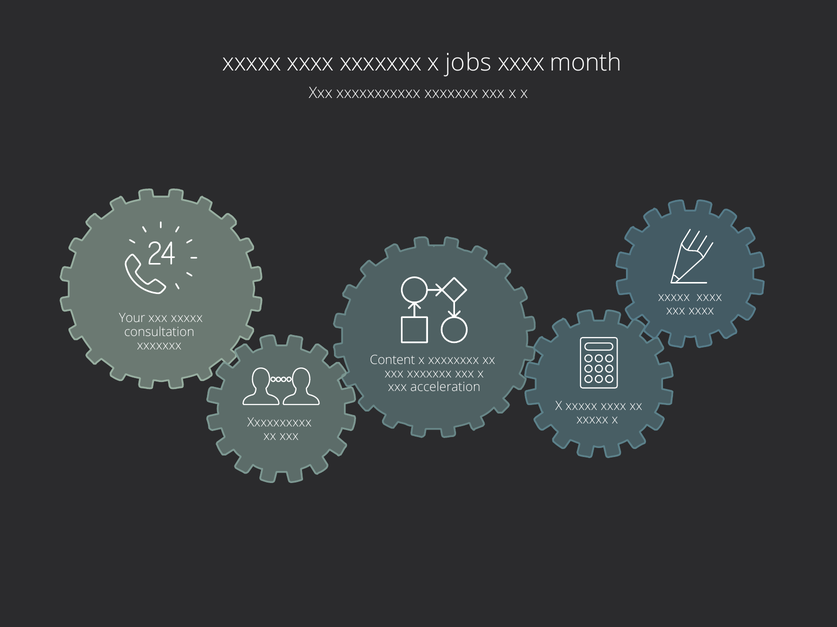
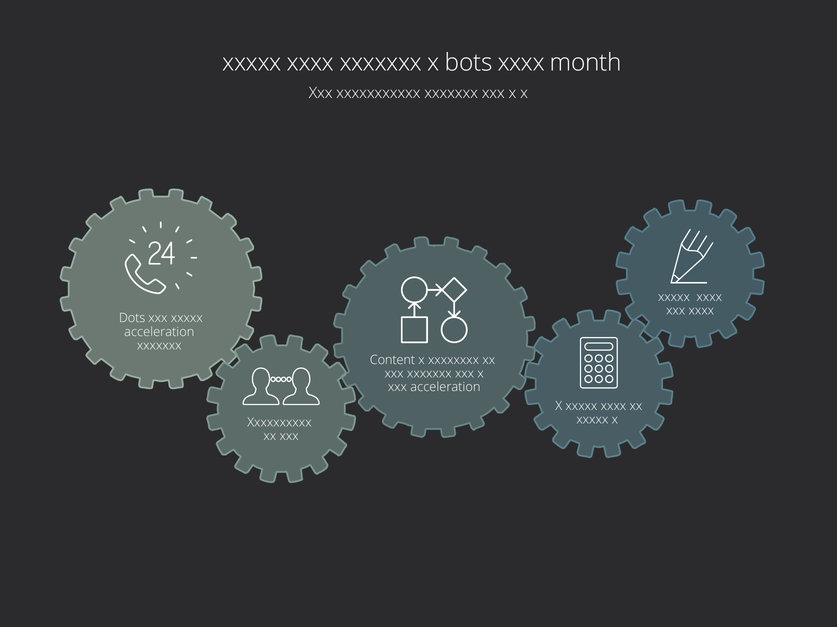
jobs: jobs -> bots
Your: Your -> Dots
consultation at (159, 332): consultation -> acceleration
